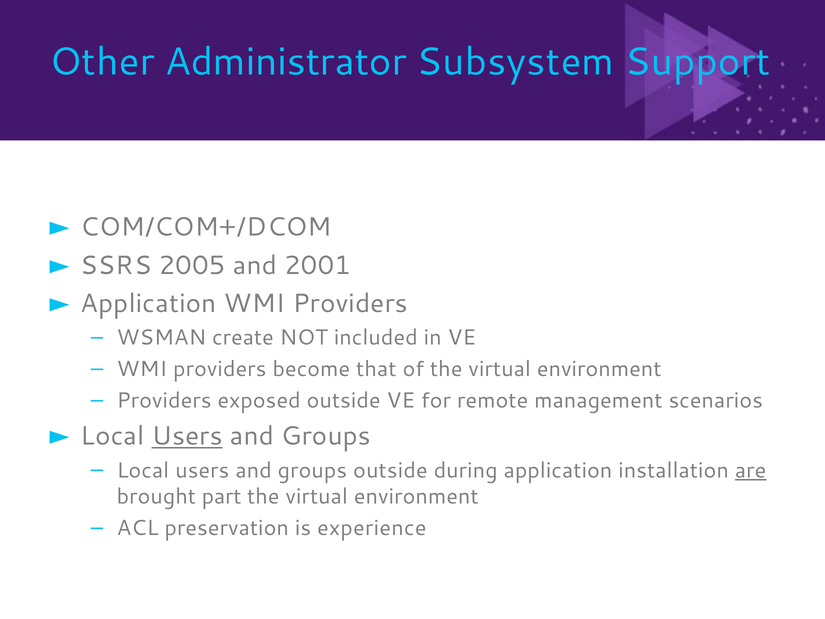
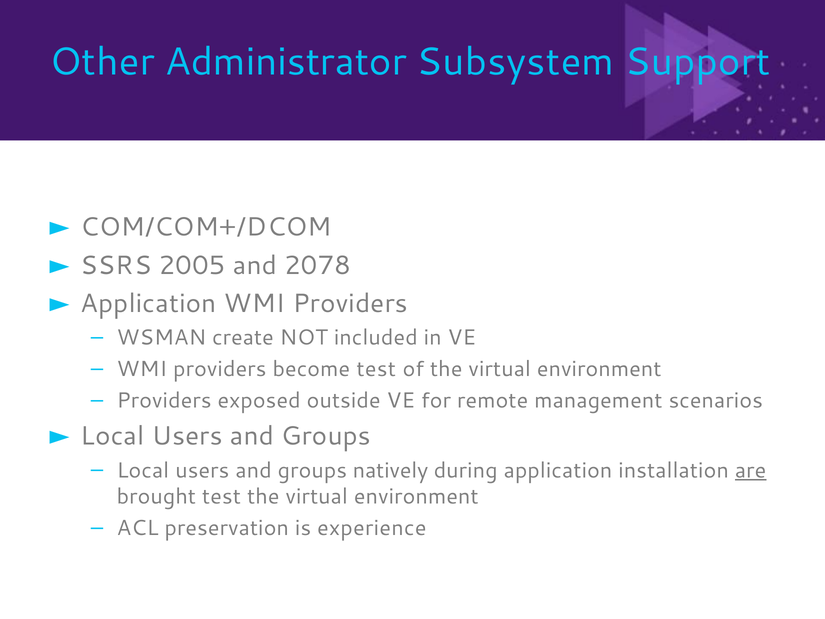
2001: 2001 -> 2078
become that: that -> test
Users at (187, 436) underline: present -> none
groups outside: outside -> natively
brought part: part -> test
